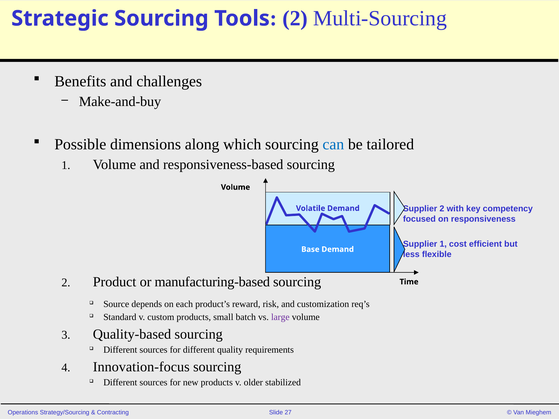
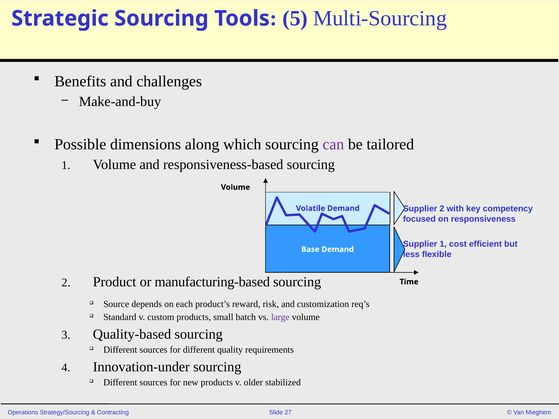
2 at (295, 18): 2 -> 5
can colour: blue -> purple
Innovation-focus: Innovation-focus -> Innovation-under
